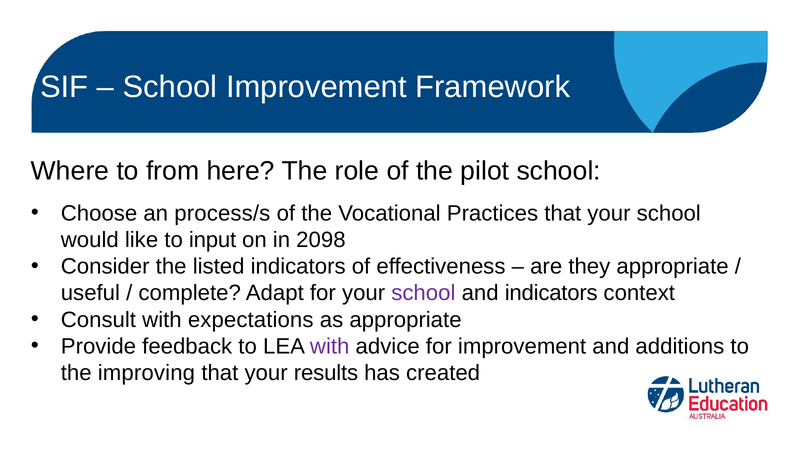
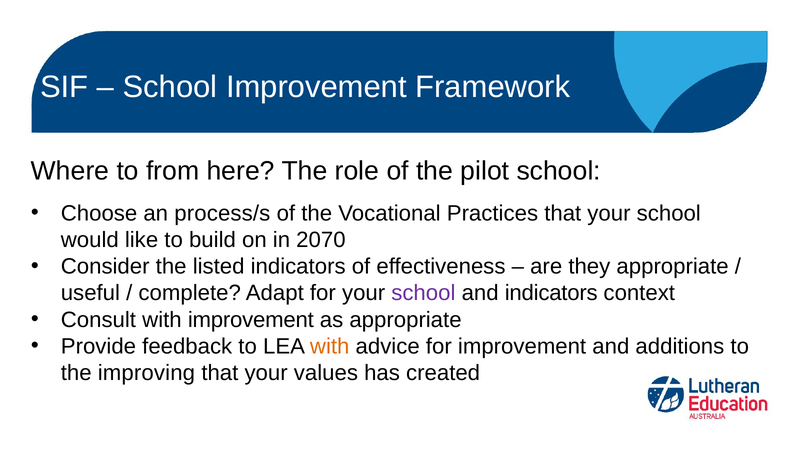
input: input -> build
2098: 2098 -> 2070
with expectations: expectations -> improvement
with at (330, 347) colour: purple -> orange
results: results -> values
